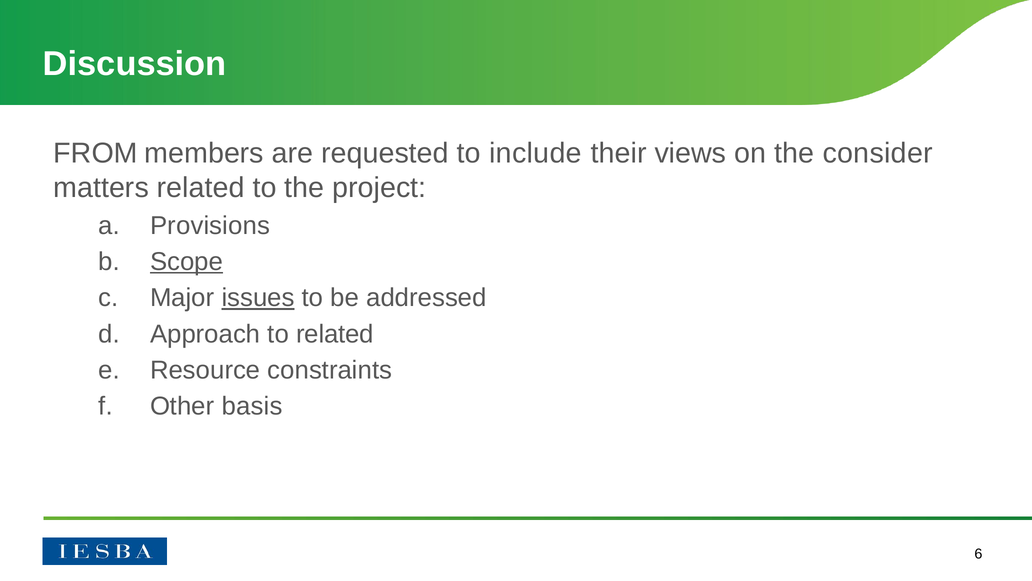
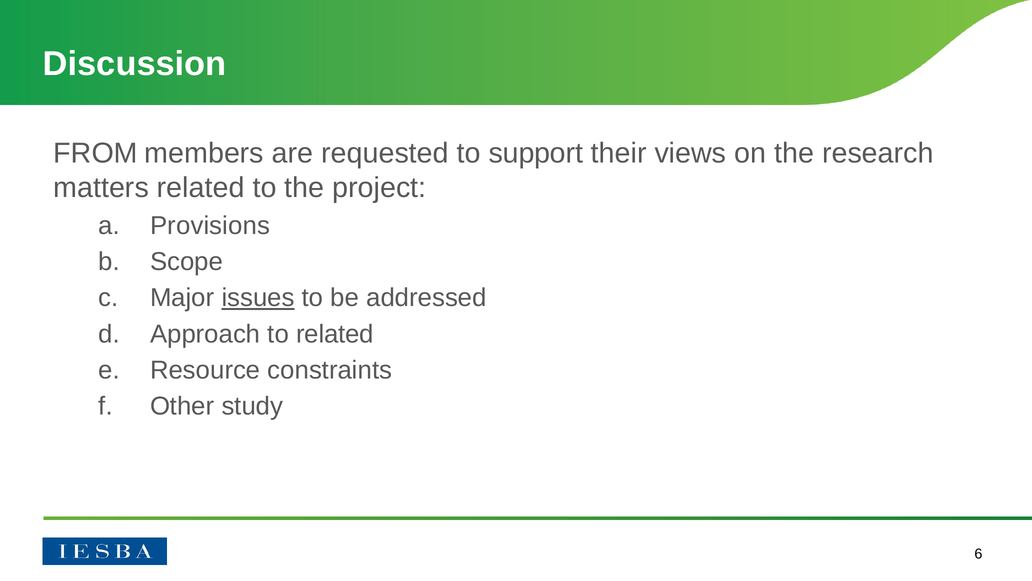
include: include -> support
consider: consider -> research
Scope underline: present -> none
basis: basis -> study
